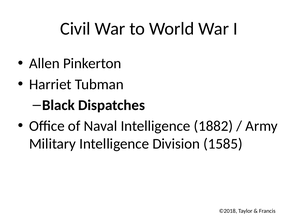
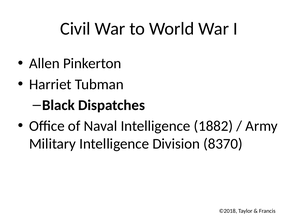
1585: 1585 -> 8370
